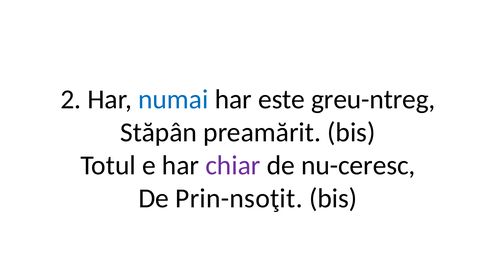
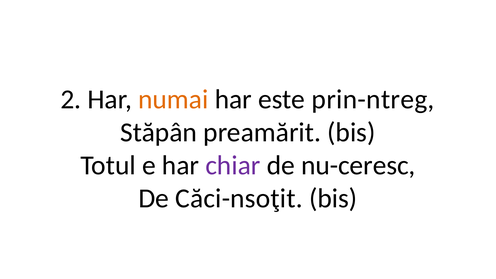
numai colour: blue -> orange
greu-ntreg: greu-ntreg -> prin-ntreg
Prin-nsoţit: Prin-nsoţit -> Căci-nsoţit
